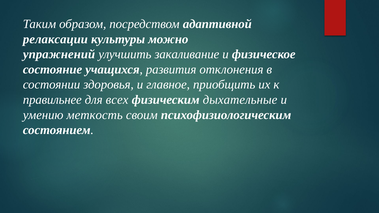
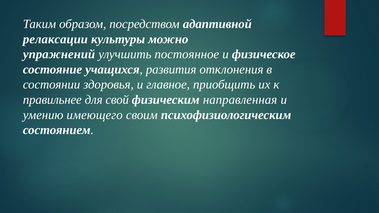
закаливание: закаливание -> постоянное
всех: всех -> свой
дыхательные: дыхательные -> направленная
меткость: меткость -> имеющего
